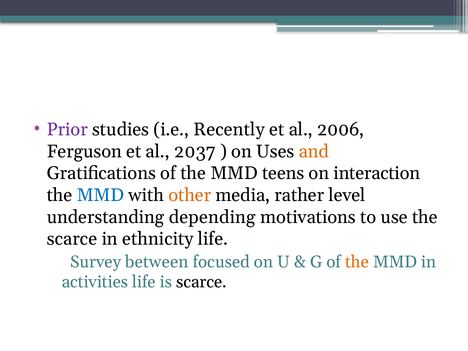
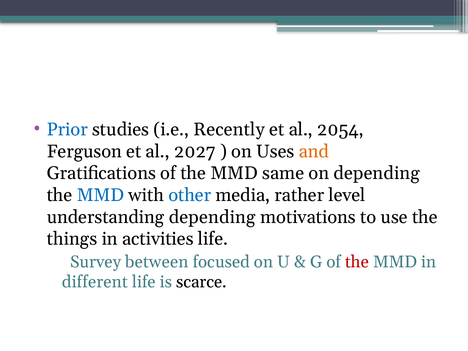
Prior colour: purple -> blue
2006: 2006 -> 2054
2037: 2037 -> 2027
teens: teens -> same
on interaction: interaction -> depending
other colour: orange -> blue
scarce at (72, 239): scarce -> things
ethnicity: ethnicity -> activities
the at (357, 262) colour: orange -> red
activities: activities -> different
